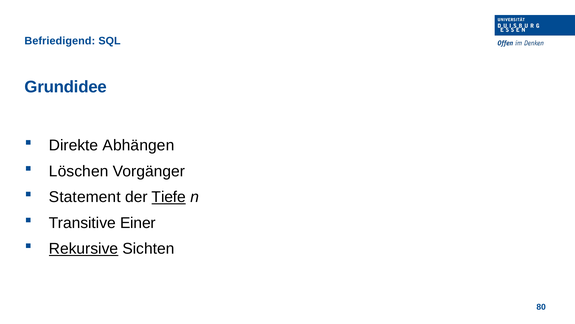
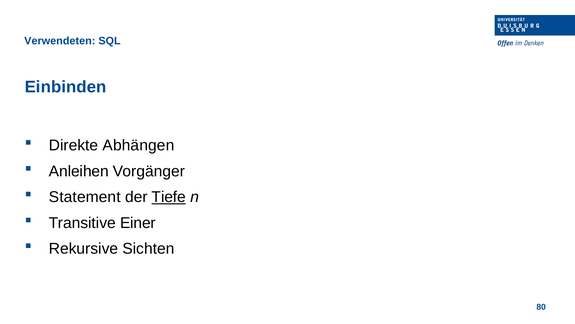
Befriedigend: Befriedigend -> Verwendeten
Grundidee: Grundidee -> Einbinden
Löschen: Löschen -> Anleihen
Rekursive underline: present -> none
